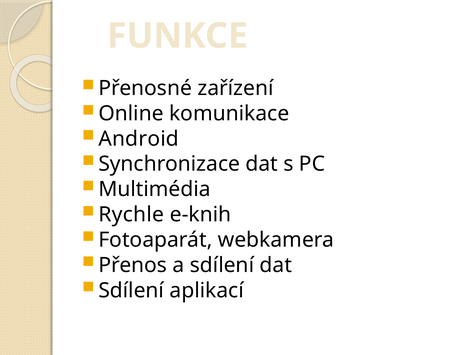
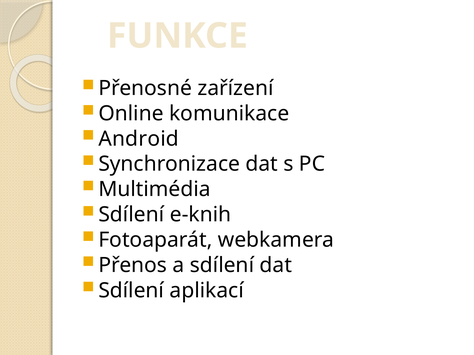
Rychle at (131, 215): Rychle -> Sdílení
